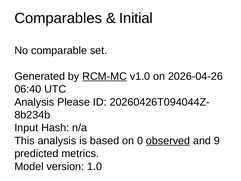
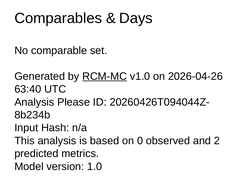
Initial: Initial -> Days
06:40: 06:40 -> 63:40
observed underline: present -> none
9: 9 -> 2
